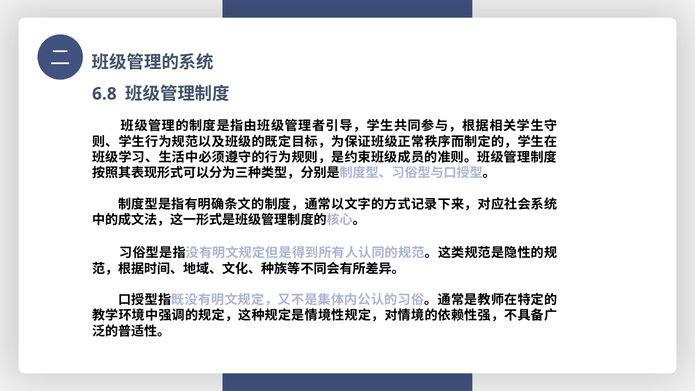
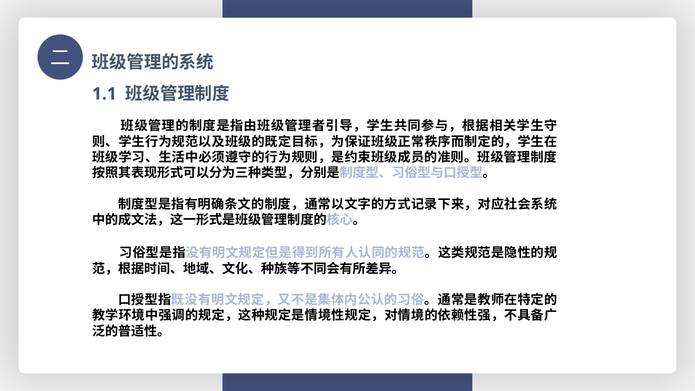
6.8: 6.8 -> 1.1
